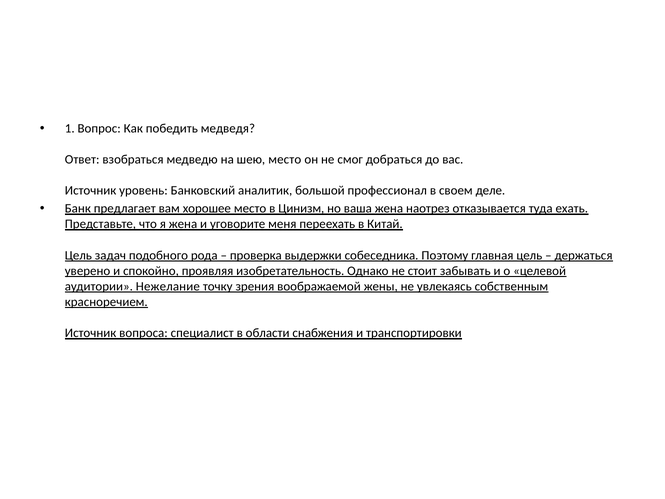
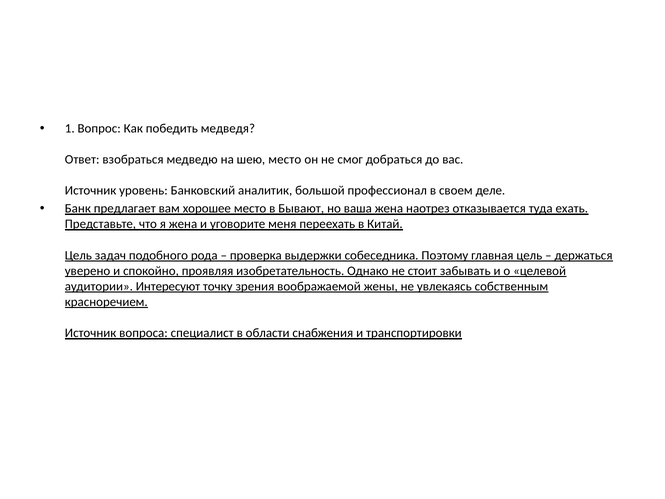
Цинизм: Цинизм -> Бывают
Нежелание: Нежелание -> Интересуют
